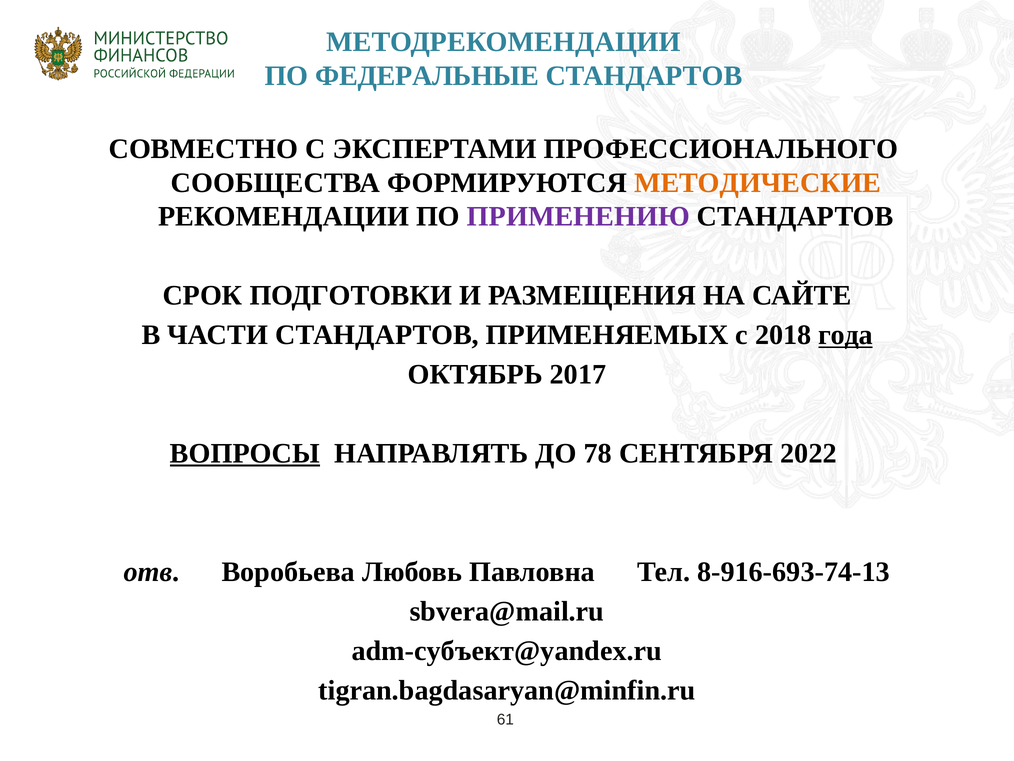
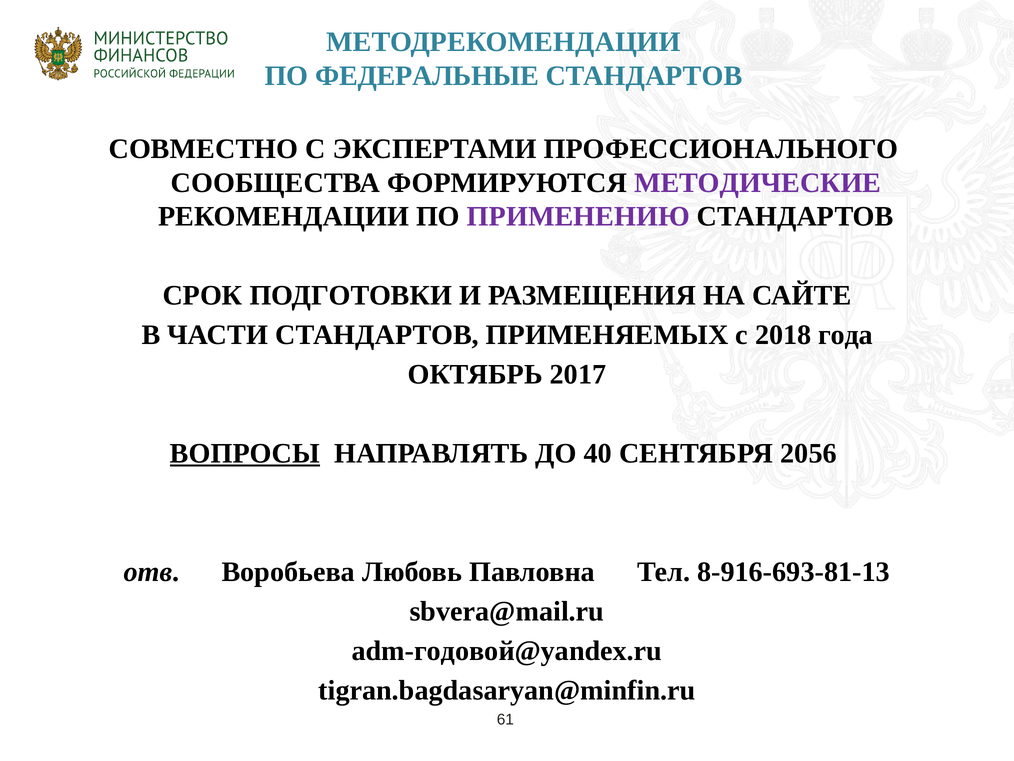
МЕТОДИЧЕСКИЕ colour: orange -> purple
года underline: present -> none
78: 78 -> 40
2022: 2022 -> 2056
8-916-693-74-13: 8-916-693-74-13 -> 8-916-693-81-13
adm-субъект@yandex.ru: adm-субъект@yandex.ru -> adm-годовой@yandex.ru
